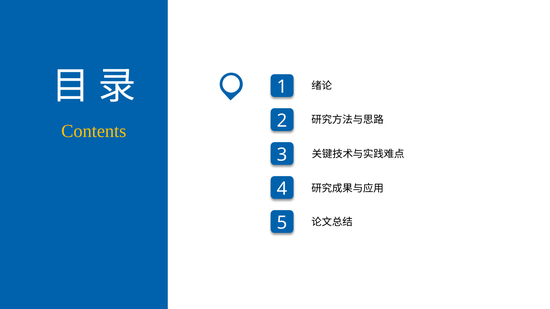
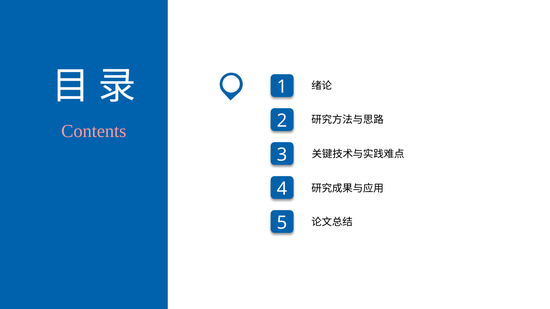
Contents colour: yellow -> pink
